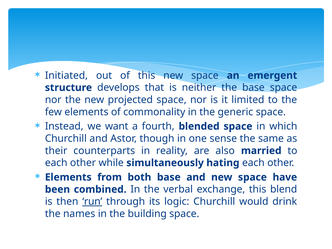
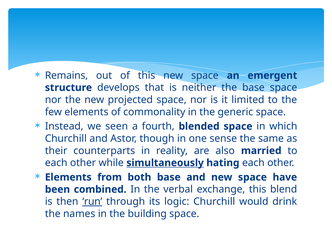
Initiated: Initiated -> Remains
want: want -> seen
simultaneously underline: none -> present
